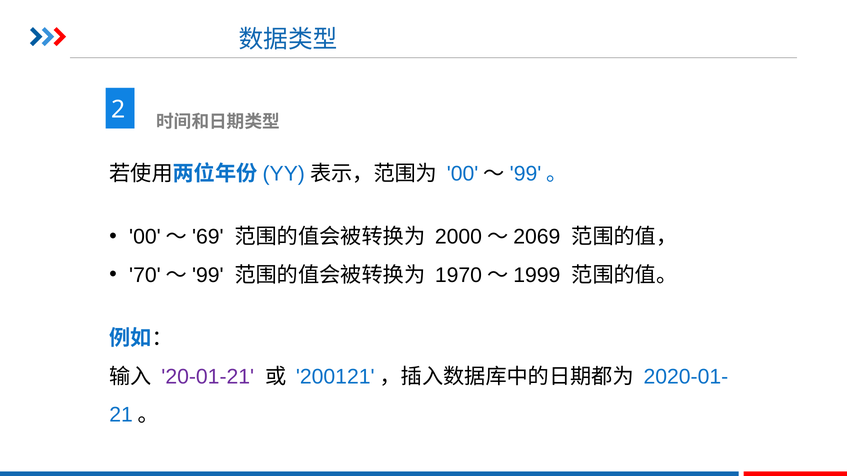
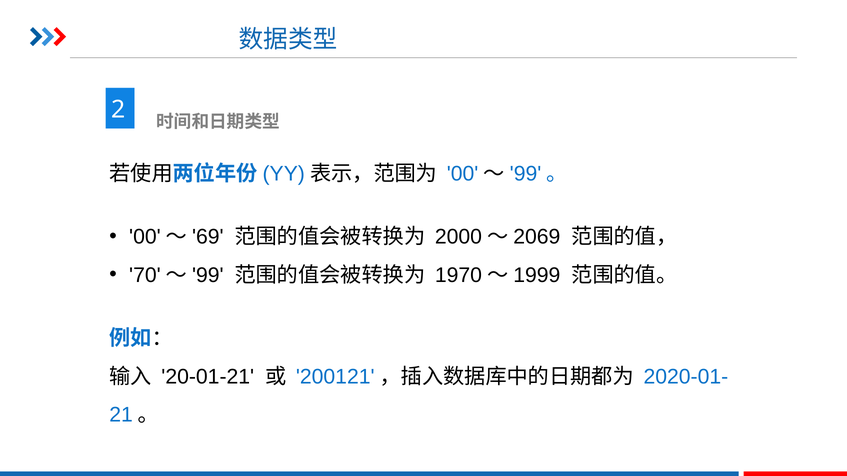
20-01-21 colour: purple -> black
